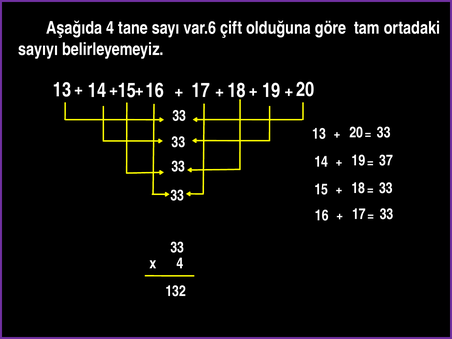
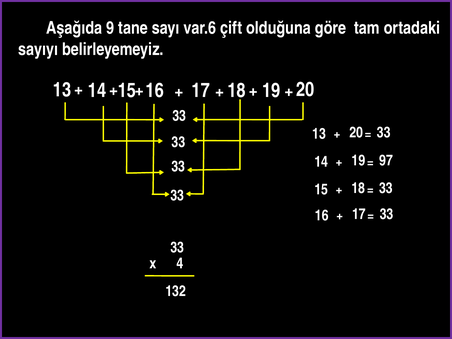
Aşağıda 4: 4 -> 9
37: 37 -> 97
